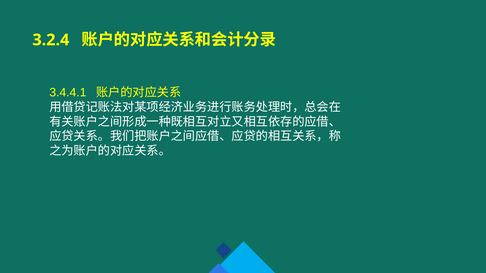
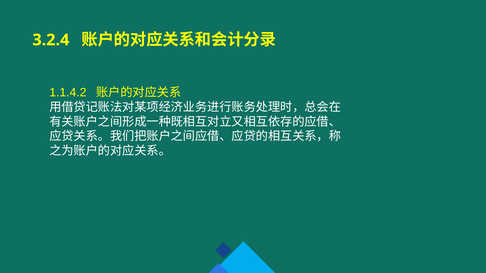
3.4.4.1: 3.4.4.1 -> 1.1.4.2
